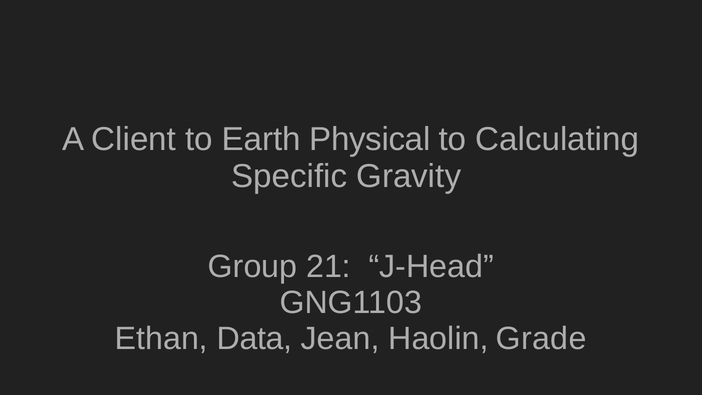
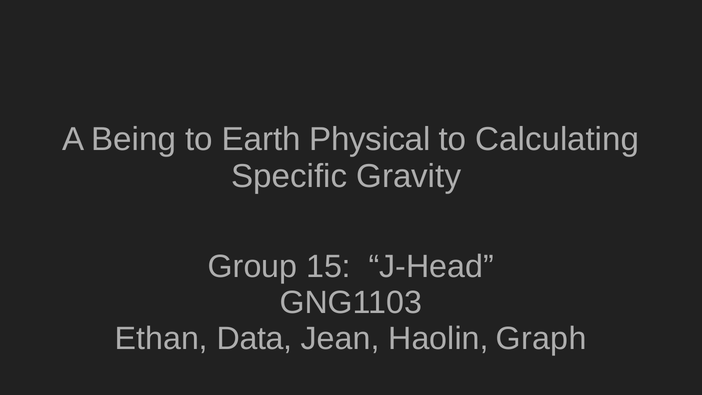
Client: Client -> Being
21: 21 -> 15
Grade: Grade -> Graph
